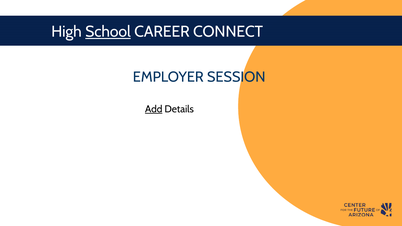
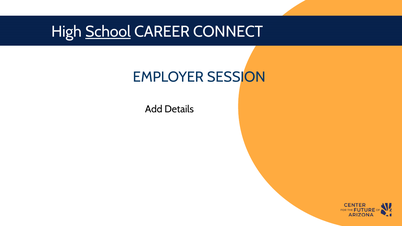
Add underline: present -> none
